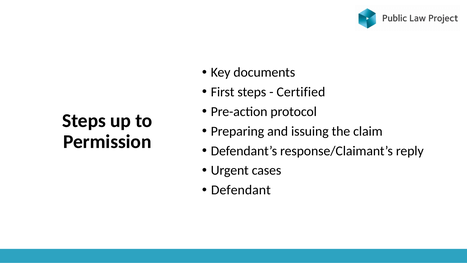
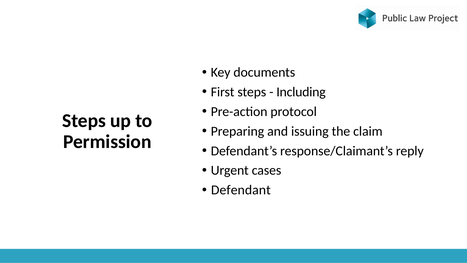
Certified: Certified -> Including
